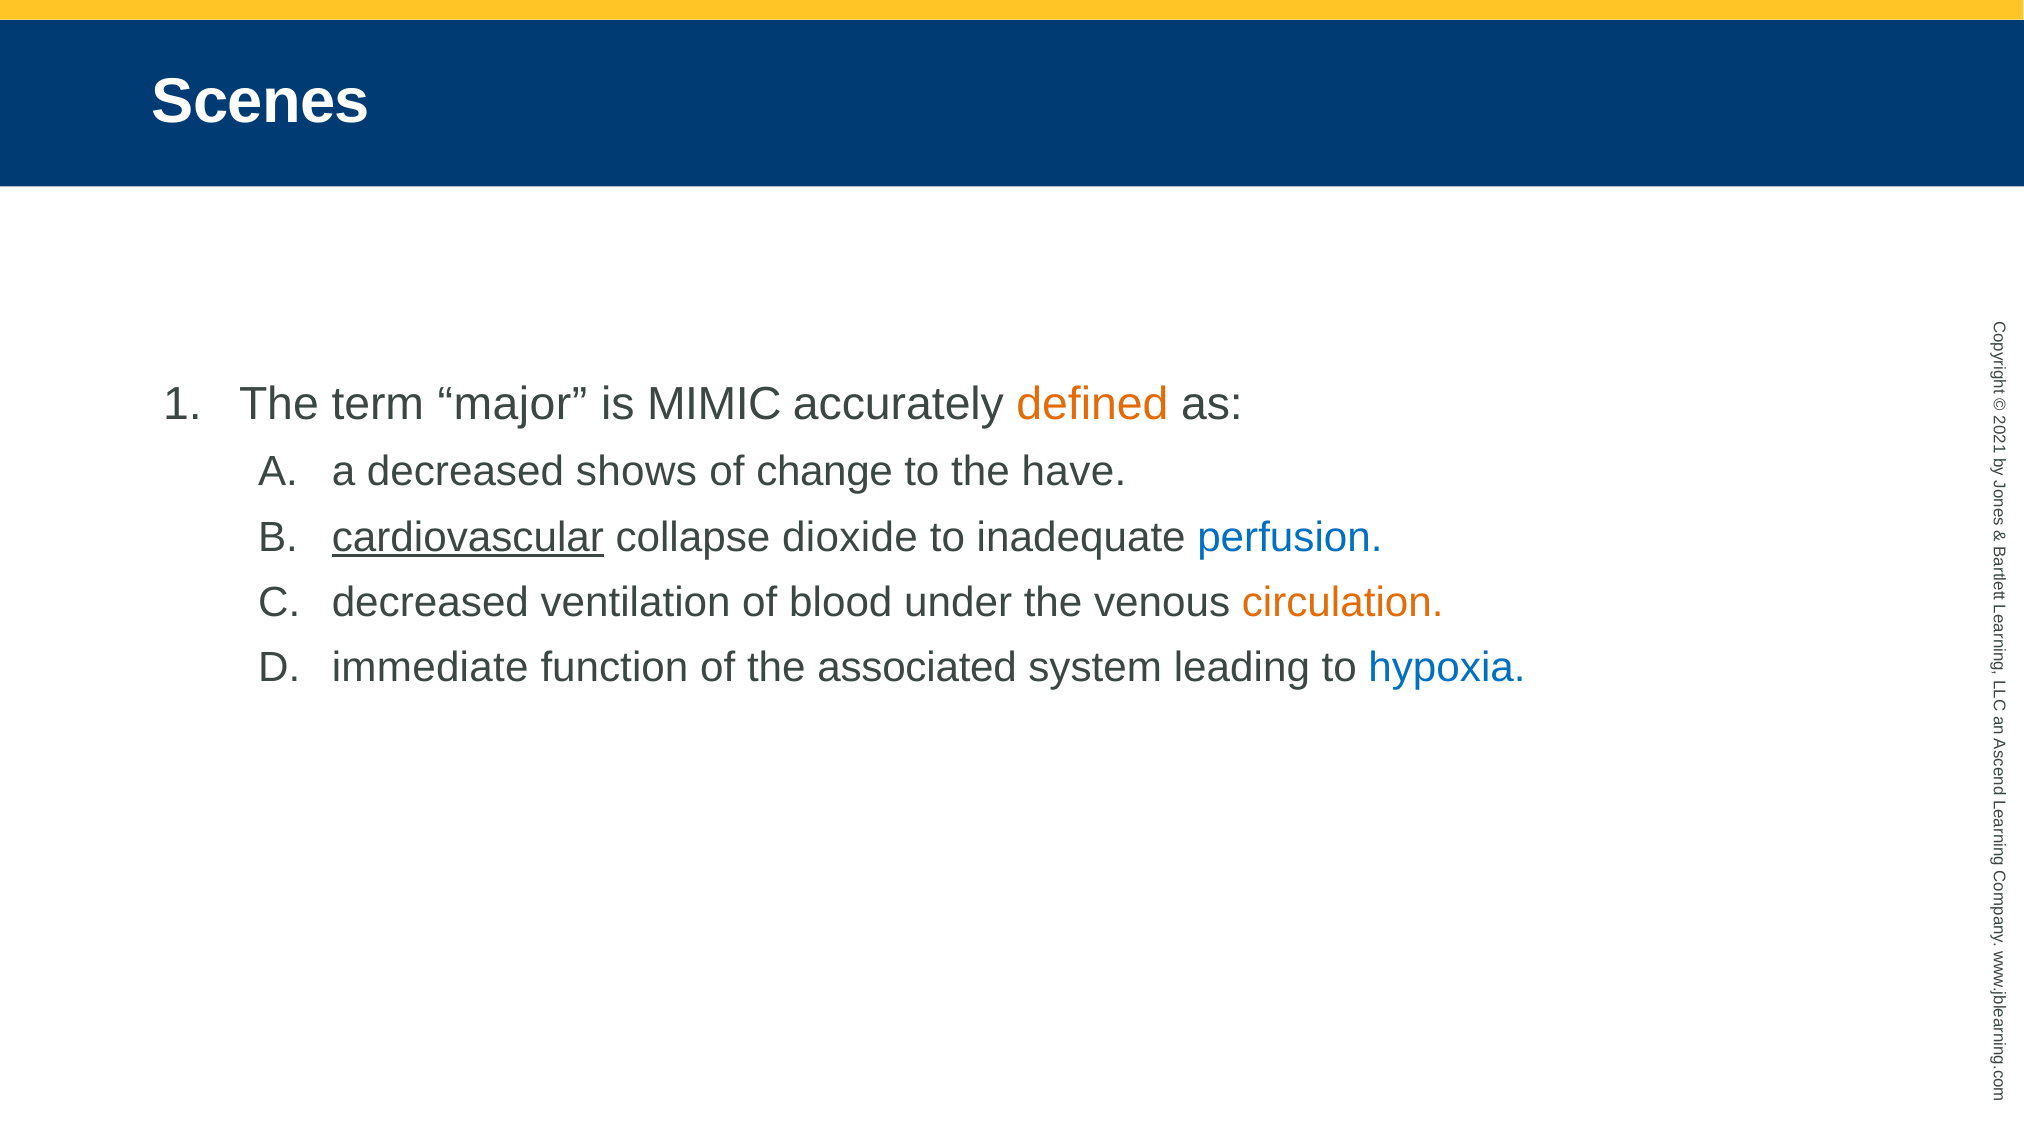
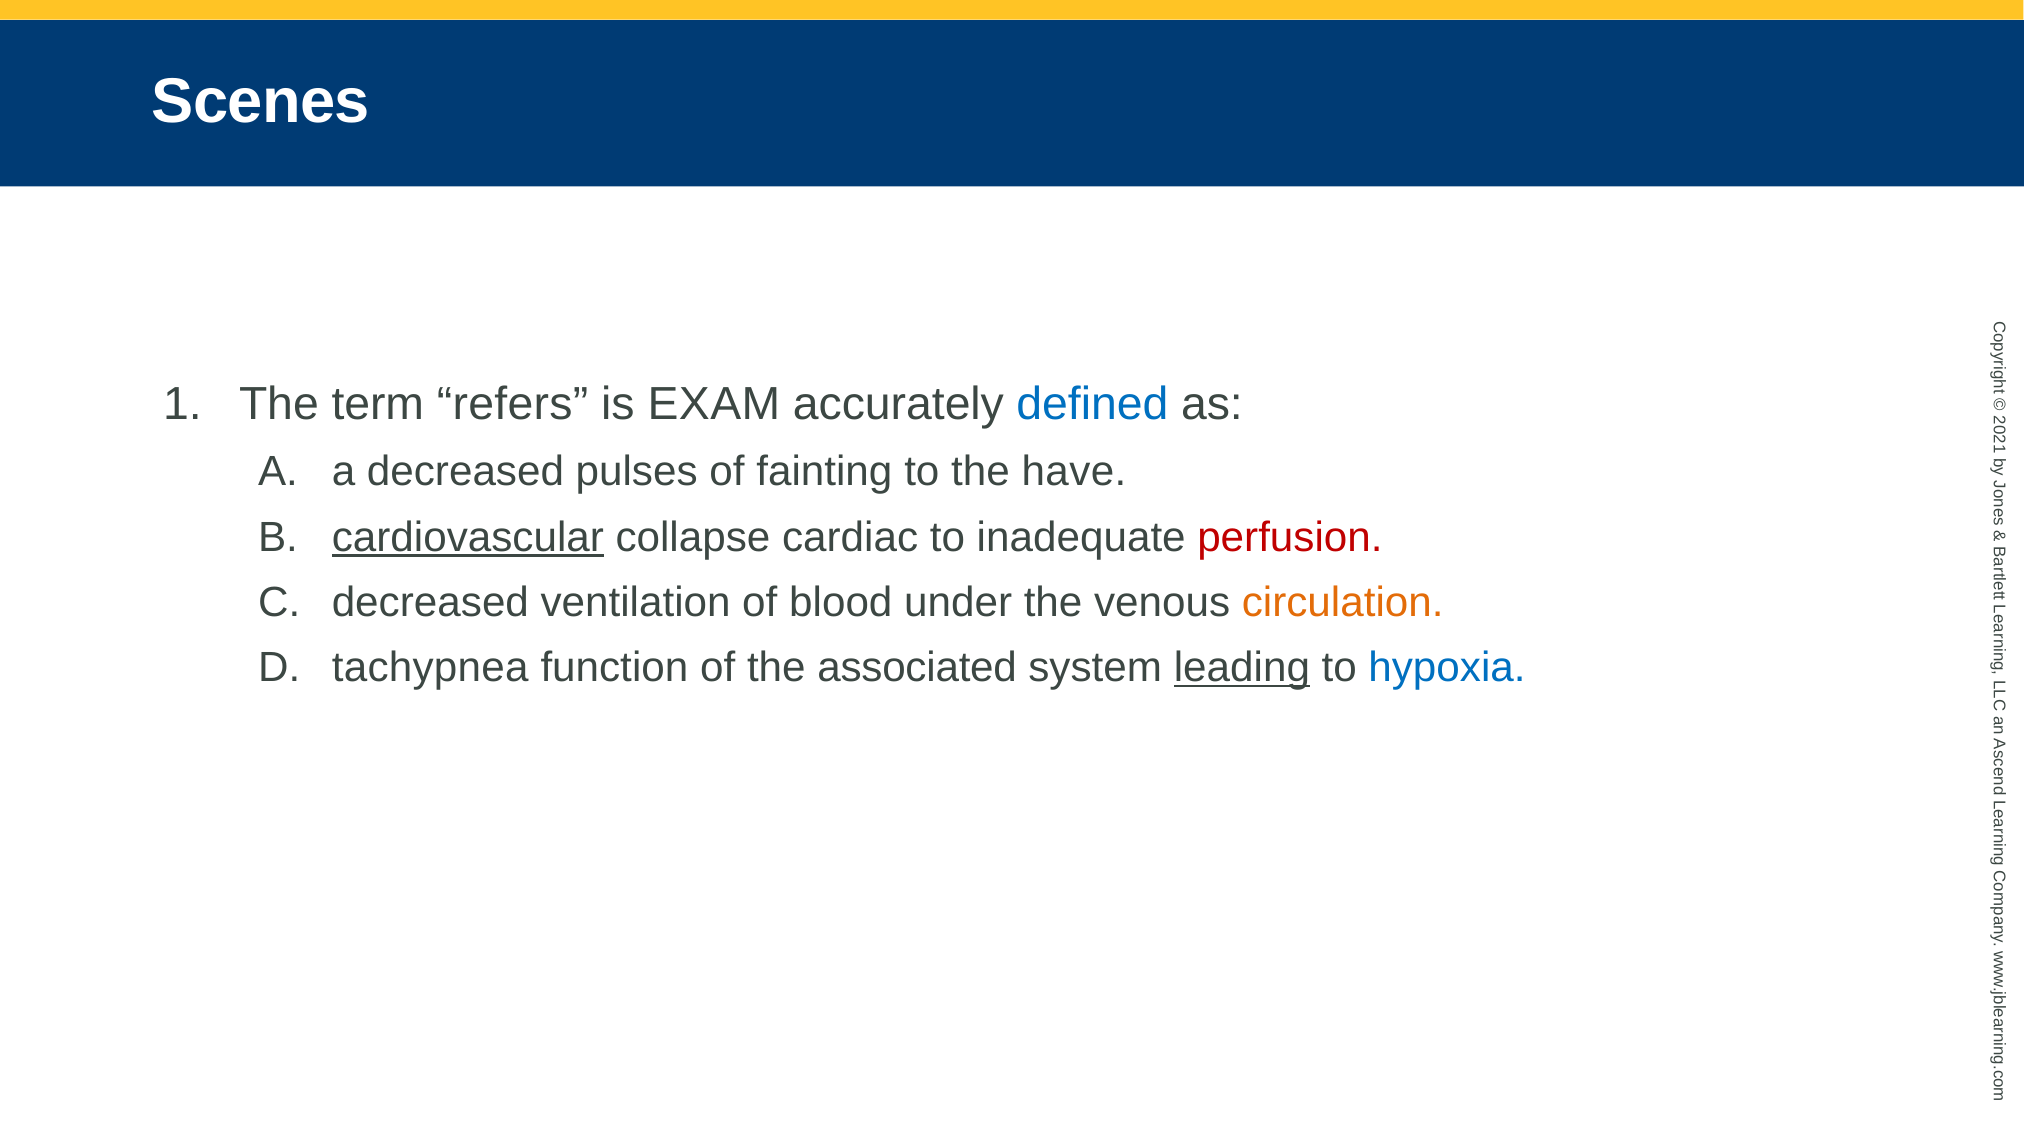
major: major -> refers
MIMIC: MIMIC -> EXAM
defined colour: orange -> blue
shows: shows -> pulses
change: change -> fainting
dioxide: dioxide -> cardiac
perfusion colour: blue -> red
immediate: immediate -> tachypnea
leading underline: none -> present
